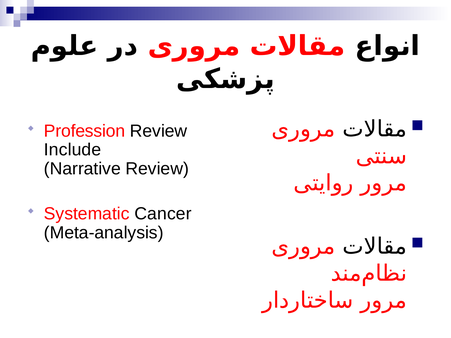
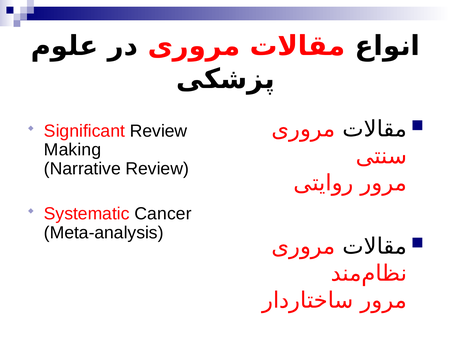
Profession: Profession -> Significant
Include: Include -> Making
